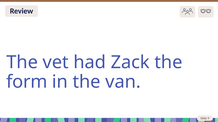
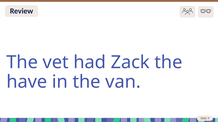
form: form -> have
